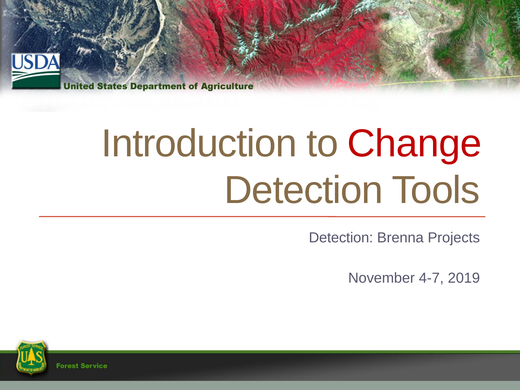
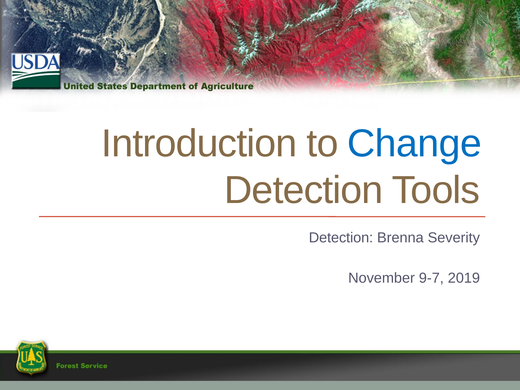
Change colour: red -> blue
Projects: Projects -> Severity
4-7: 4-7 -> 9-7
